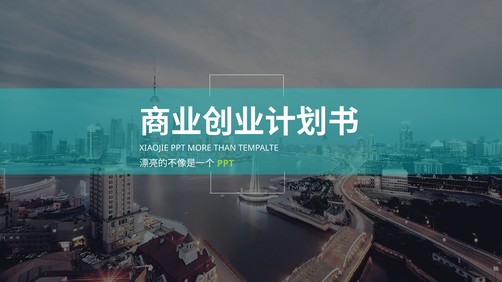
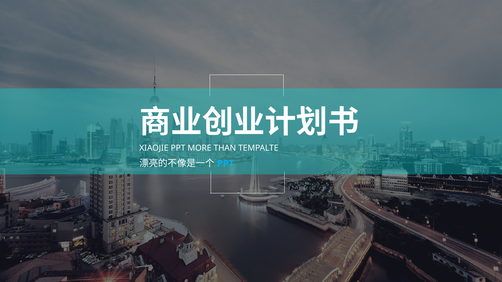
PPT at (226, 164) colour: light green -> light blue
